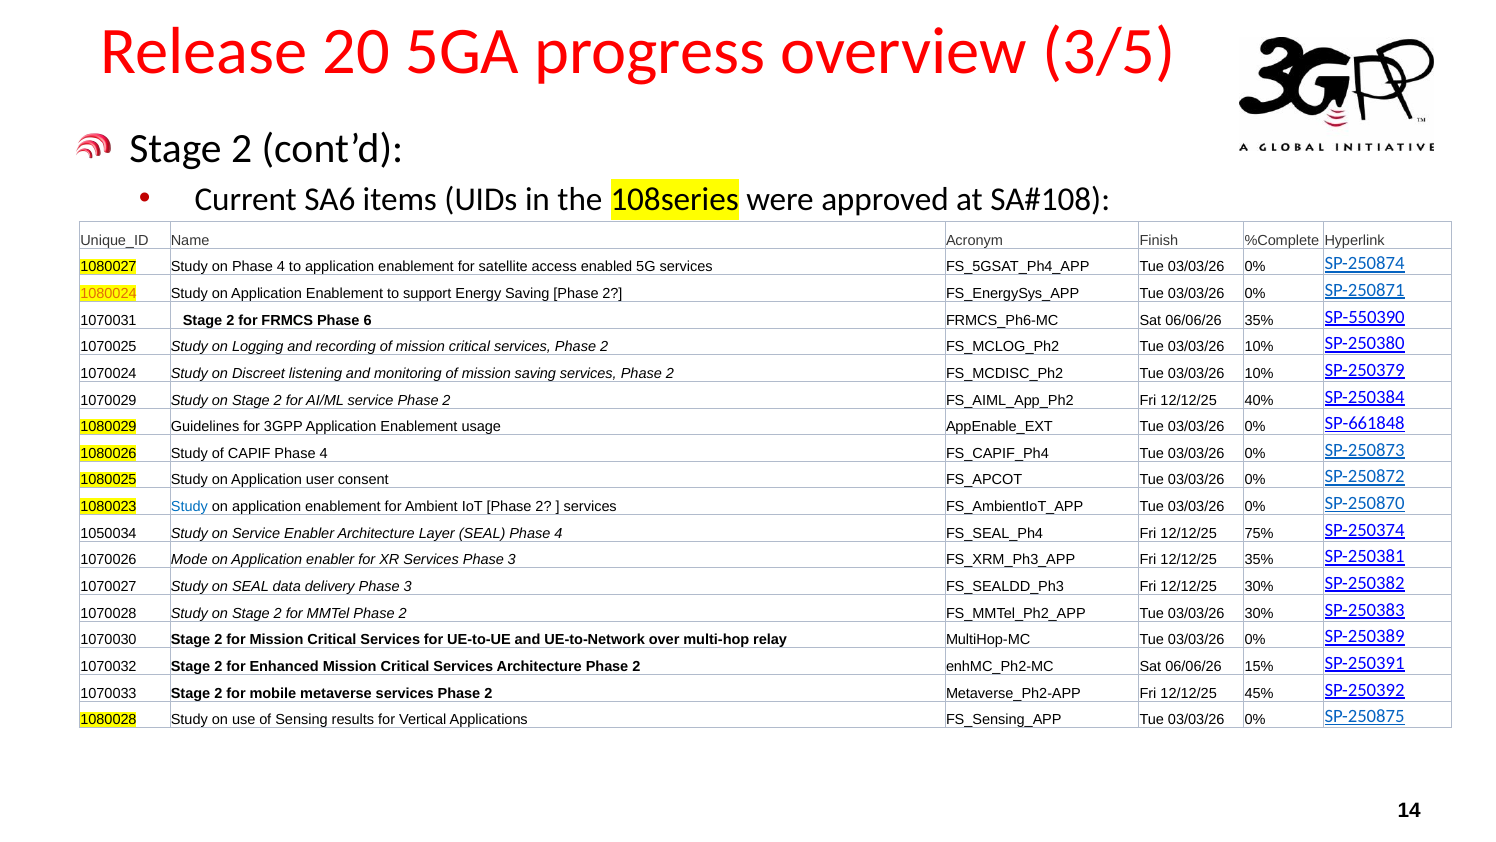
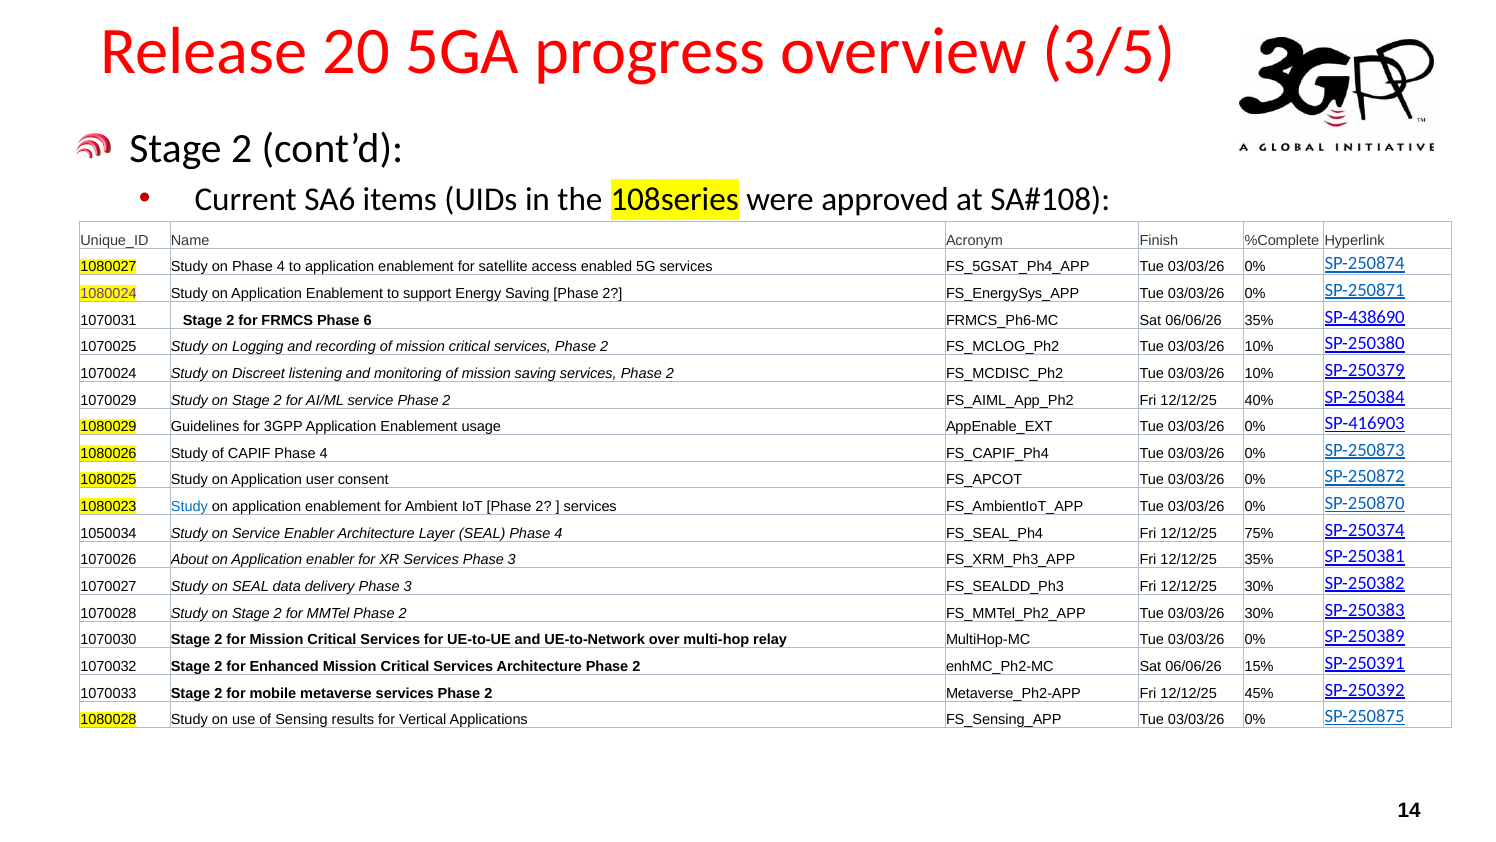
1080024 colour: orange -> purple
SP-550390: SP-550390 -> SP-438690
SP-661848: SP-661848 -> SP-416903
Mode: Mode -> About
